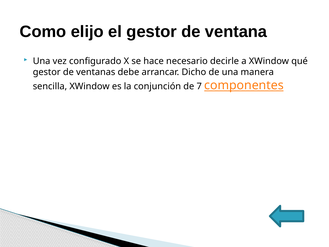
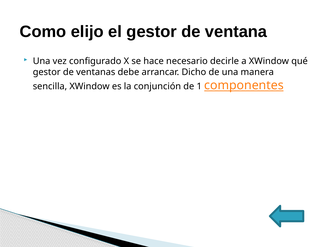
7: 7 -> 1
